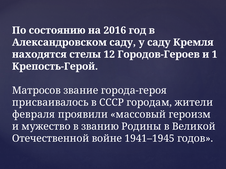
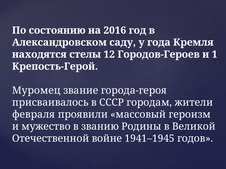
у саду: саду -> года
Матросов: Матросов -> Муромец
